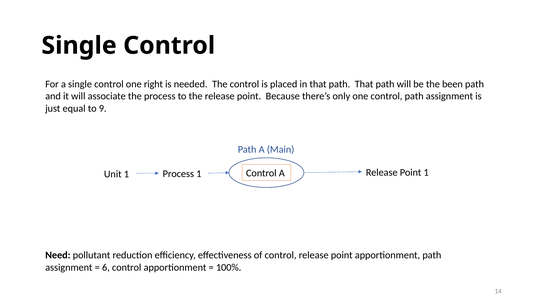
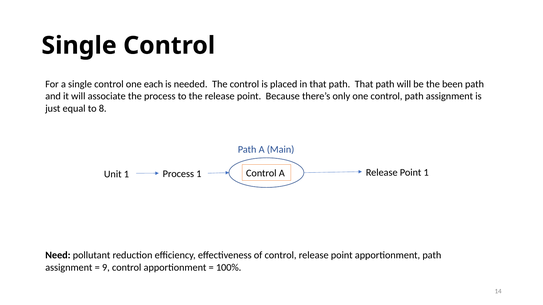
right: right -> each
9: 9 -> 8
6: 6 -> 9
